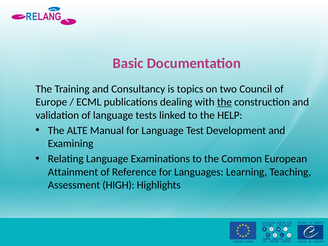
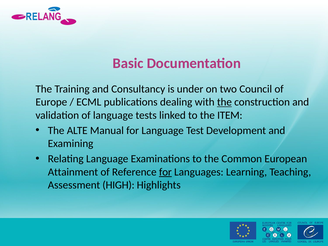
topics: topics -> under
HELP: HELP -> ITEM
for at (165, 172) underline: none -> present
